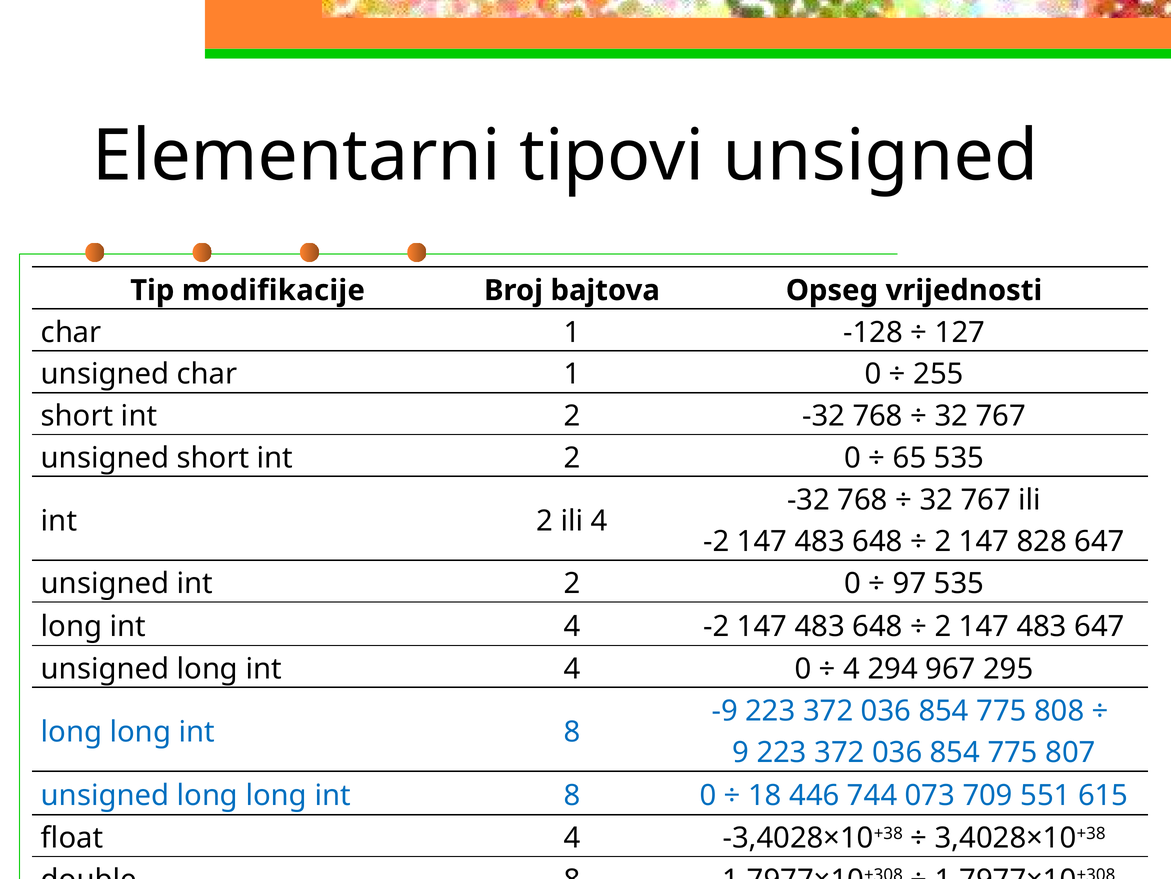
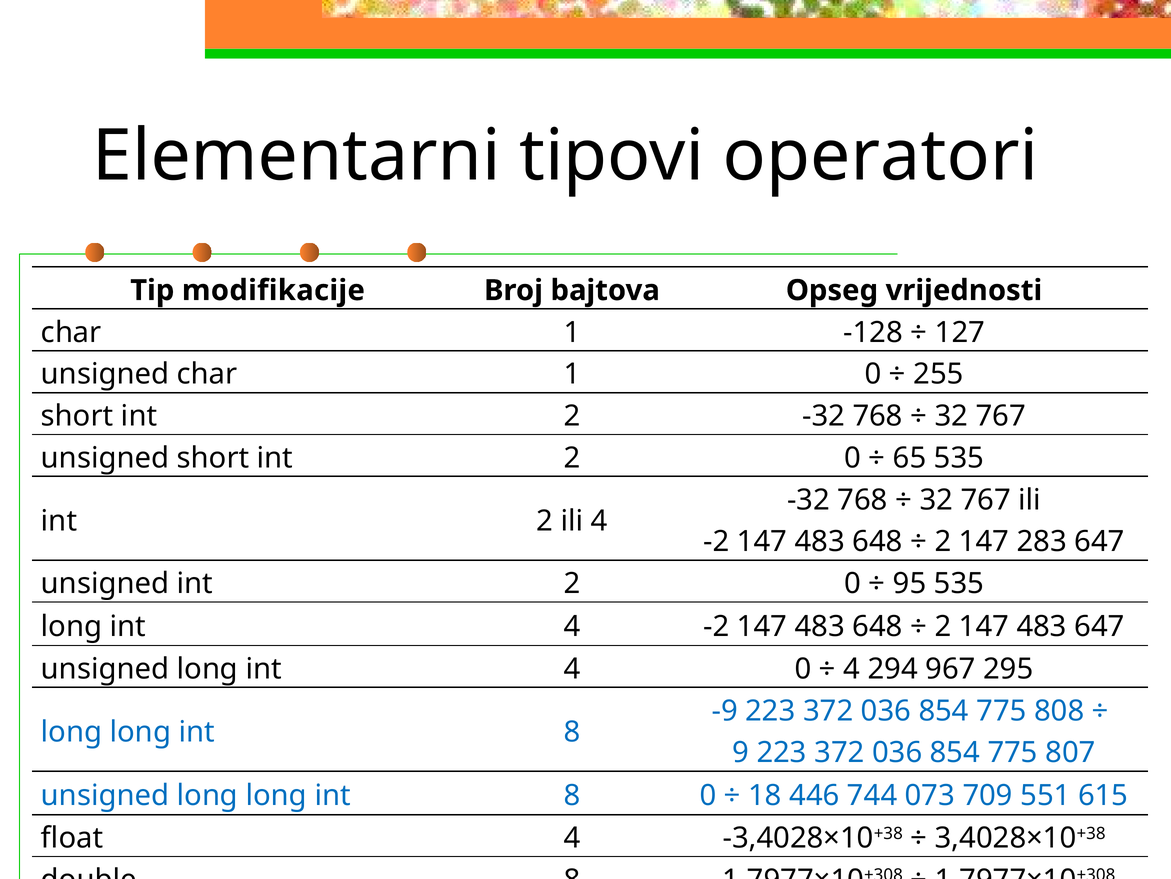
tipovi unsigned: unsigned -> operatori
828: 828 -> 283
97: 97 -> 95
